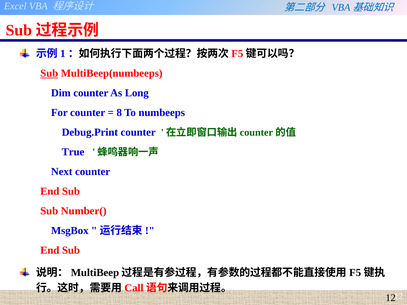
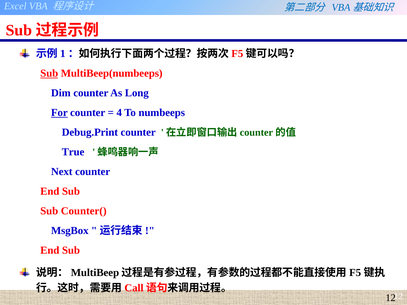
For underline: none -> present
8: 8 -> 4
Number(: Number( -> Counter(
